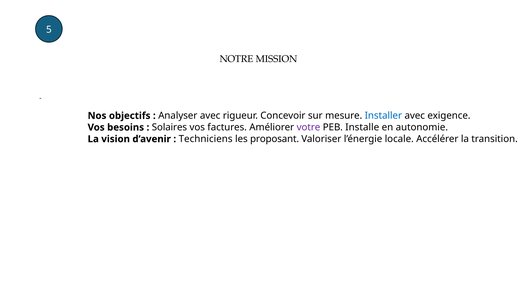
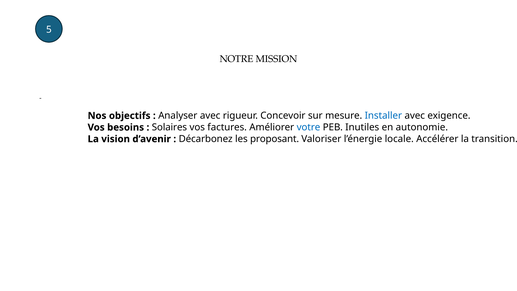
votre colour: purple -> blue
Installe: Installe -> Inutiles
Techniciens: Techniciens -> Décarbonez
